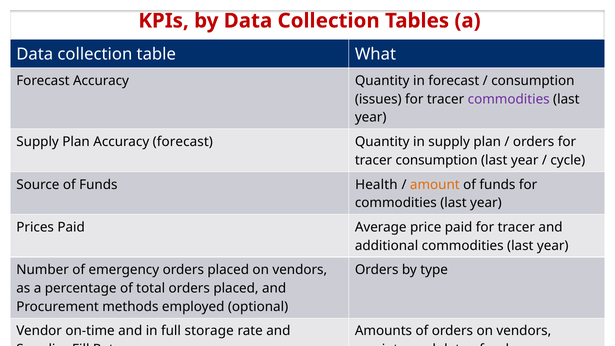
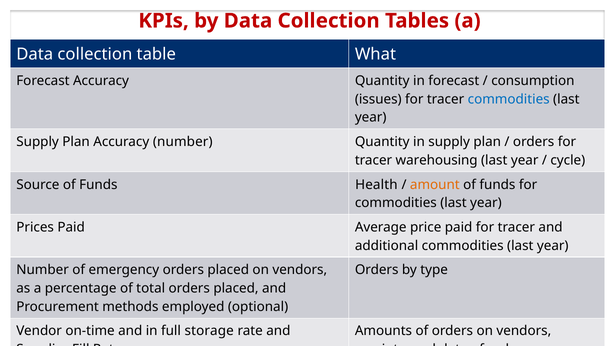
commodities at (509, 99) colour: purple -> blue
Accuracy forecast: forecast -> number
tracer consumption: consumption -> warehousing
